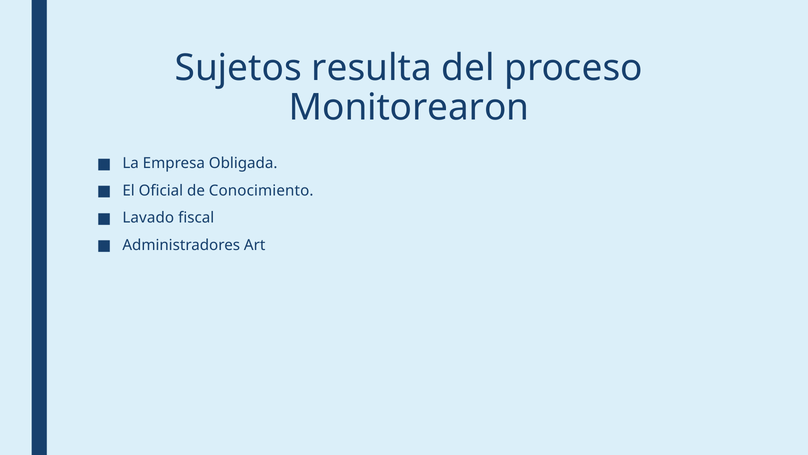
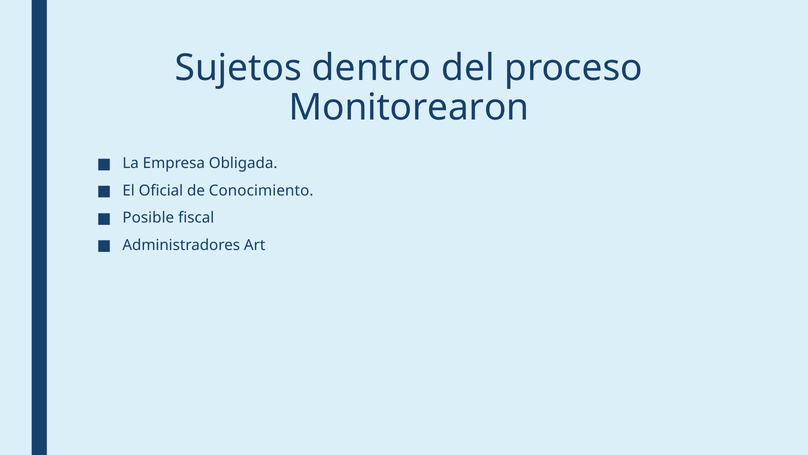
resulta: resulta -> dentro
Lavado: Lavado -> Posible
